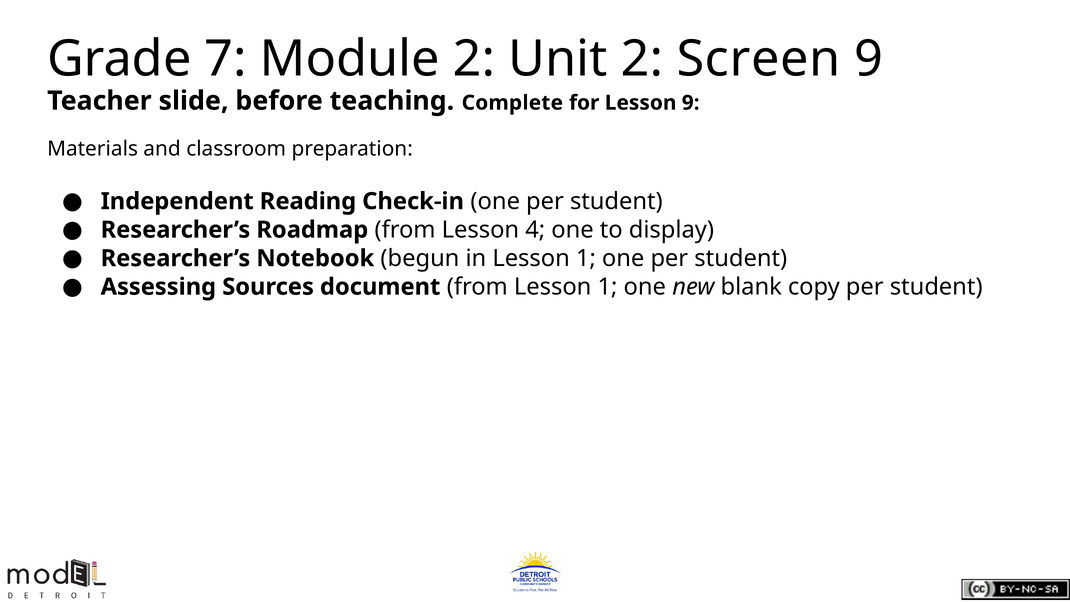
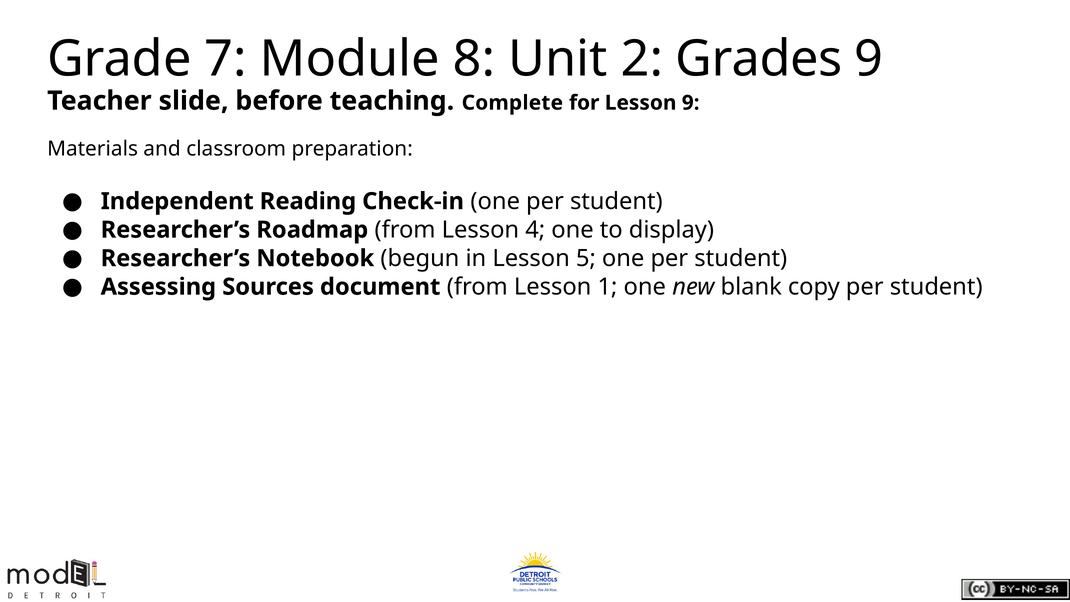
Module 2: 2 -> 8
Screen: Screen -> Grades
in Lesson 1: 1 -> 5
